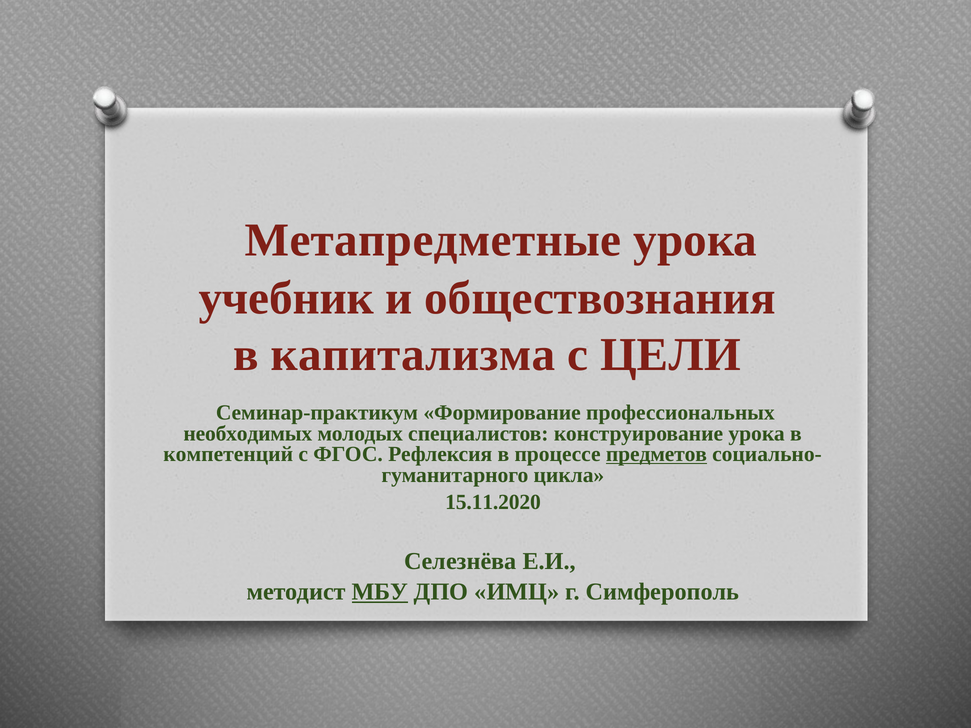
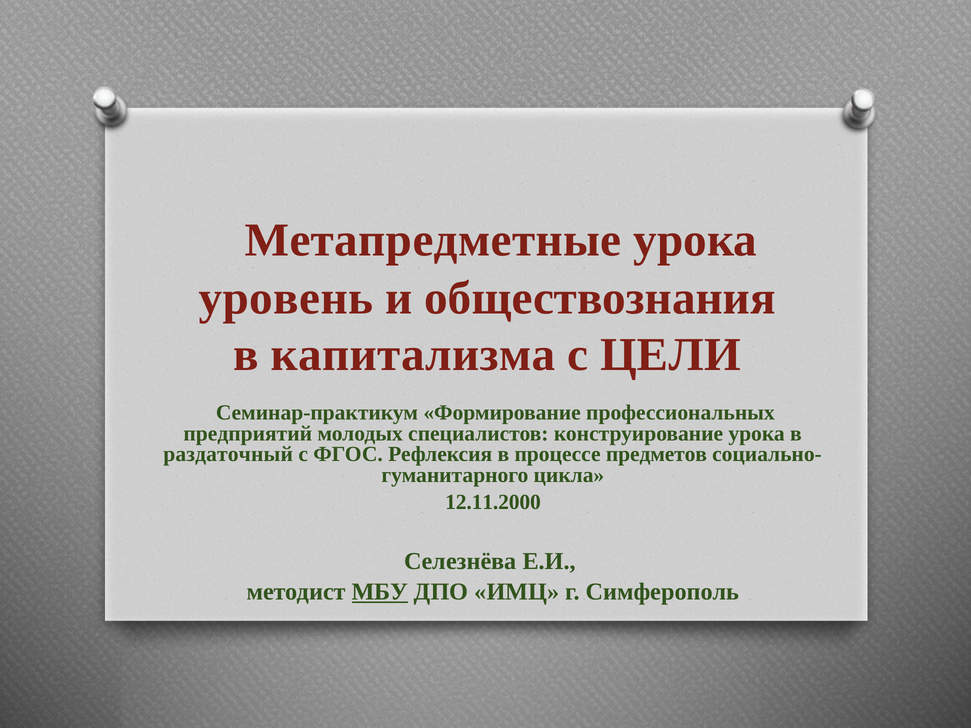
учебник: учебник -> уровень
необходимых: необходимых -> предприятий
компетенций: компетенций -> раздаточный
предметов underline: present -> none
15.11.2020: 15.11.2020 -> 12.11.2000
